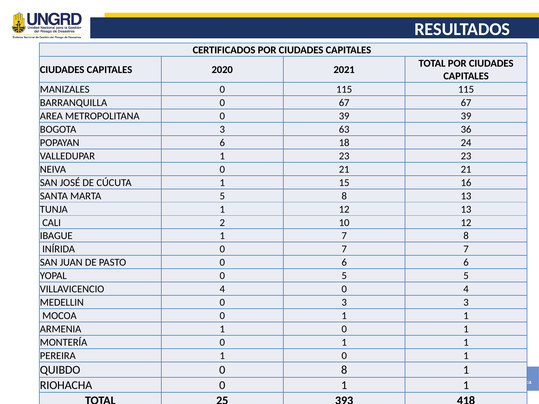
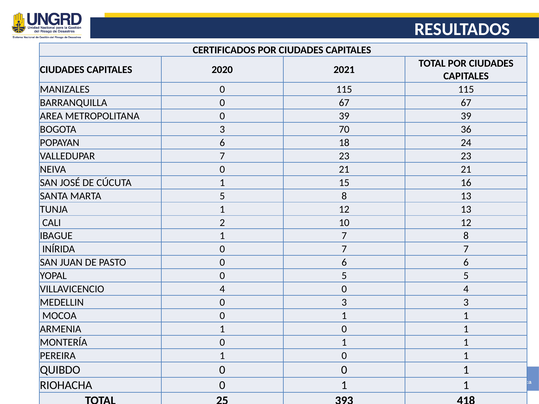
63: 63 -> 70
VALLEDUPAR 1: 1 -> 7
0 8: 8 -> 0
